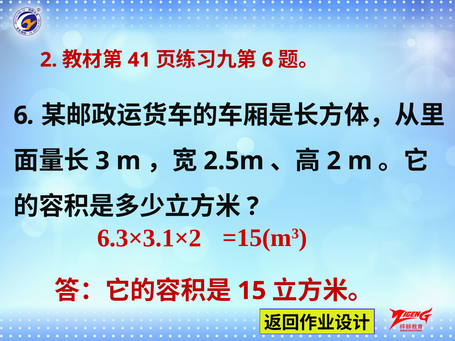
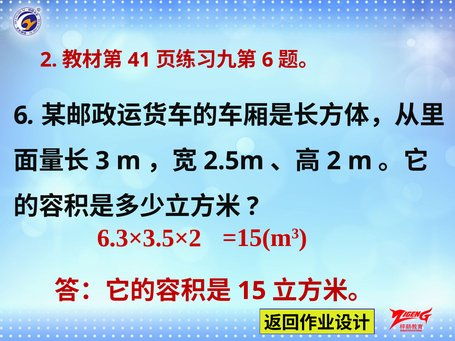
6.3×3.1×2: 6.3×3.1×2 -> 6.3×3.5×2
